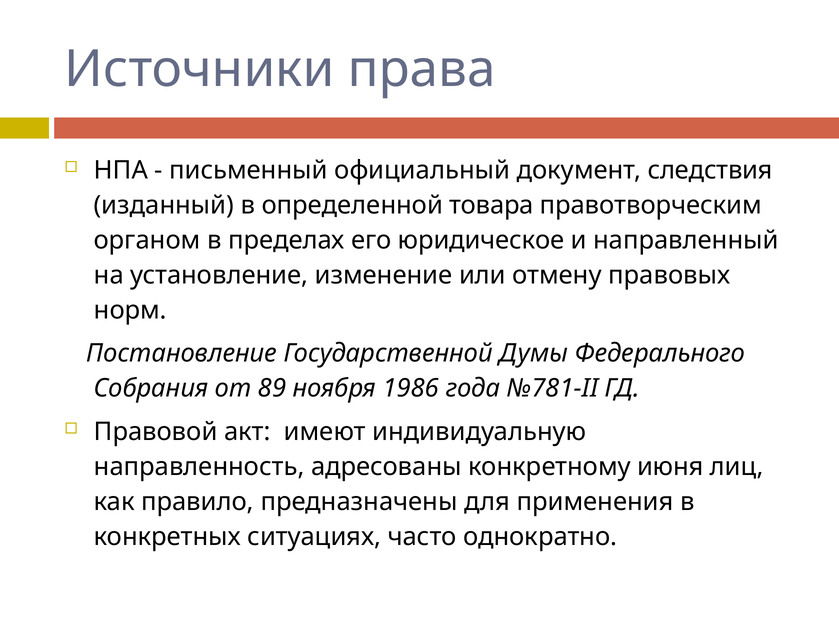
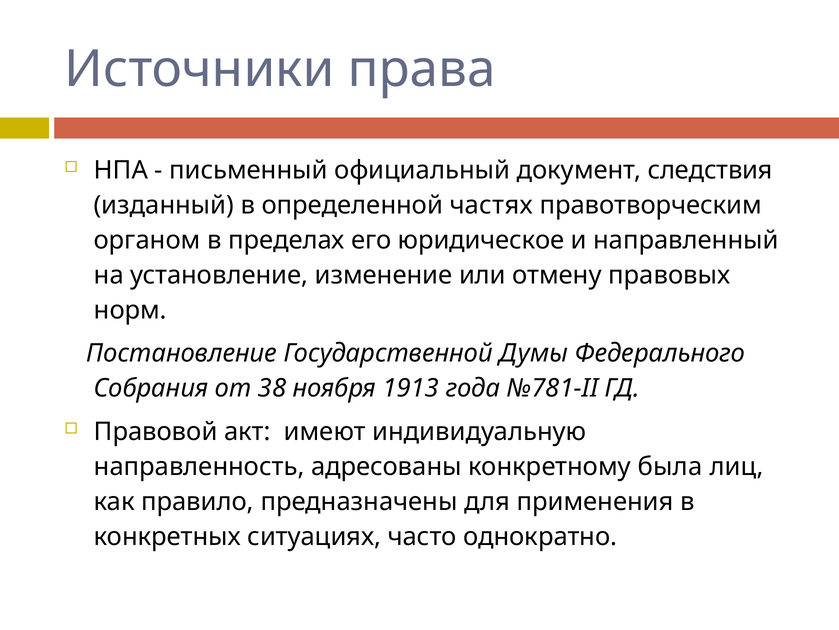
товара: товара -> частях
89: 89 -> 38
1986: 1986 -> 1913
июня: июня -> была
